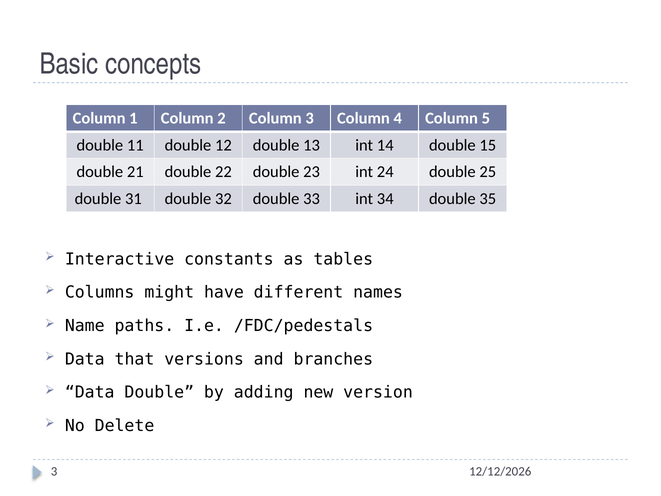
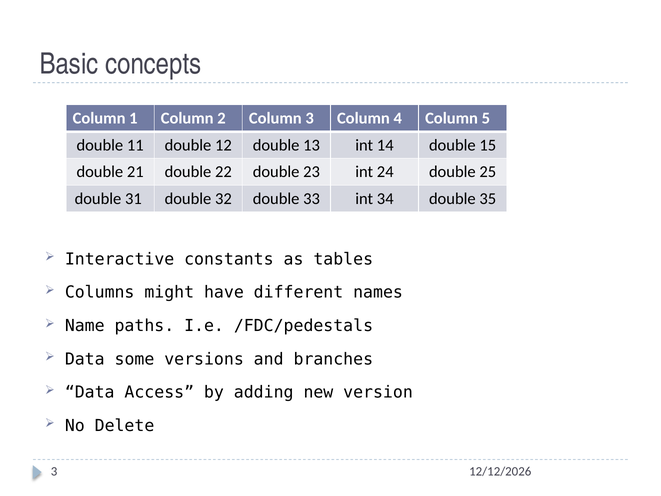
that: that -> some
Data Double: Double -> Access
